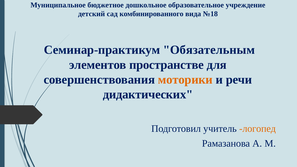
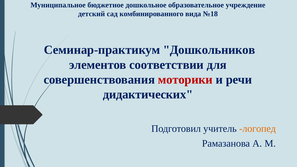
Обязательным: Обязательным -> Дошкольников
пространстве: пространстве -> соответствии
моторики colour: orange -> red
